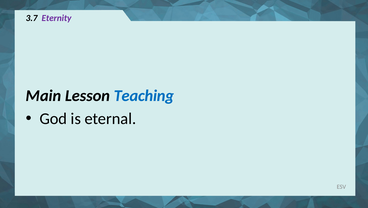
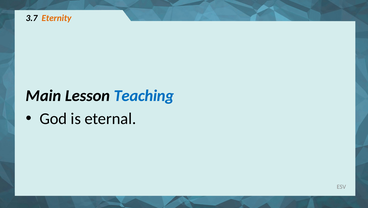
Eternity colour: purple -> orange
